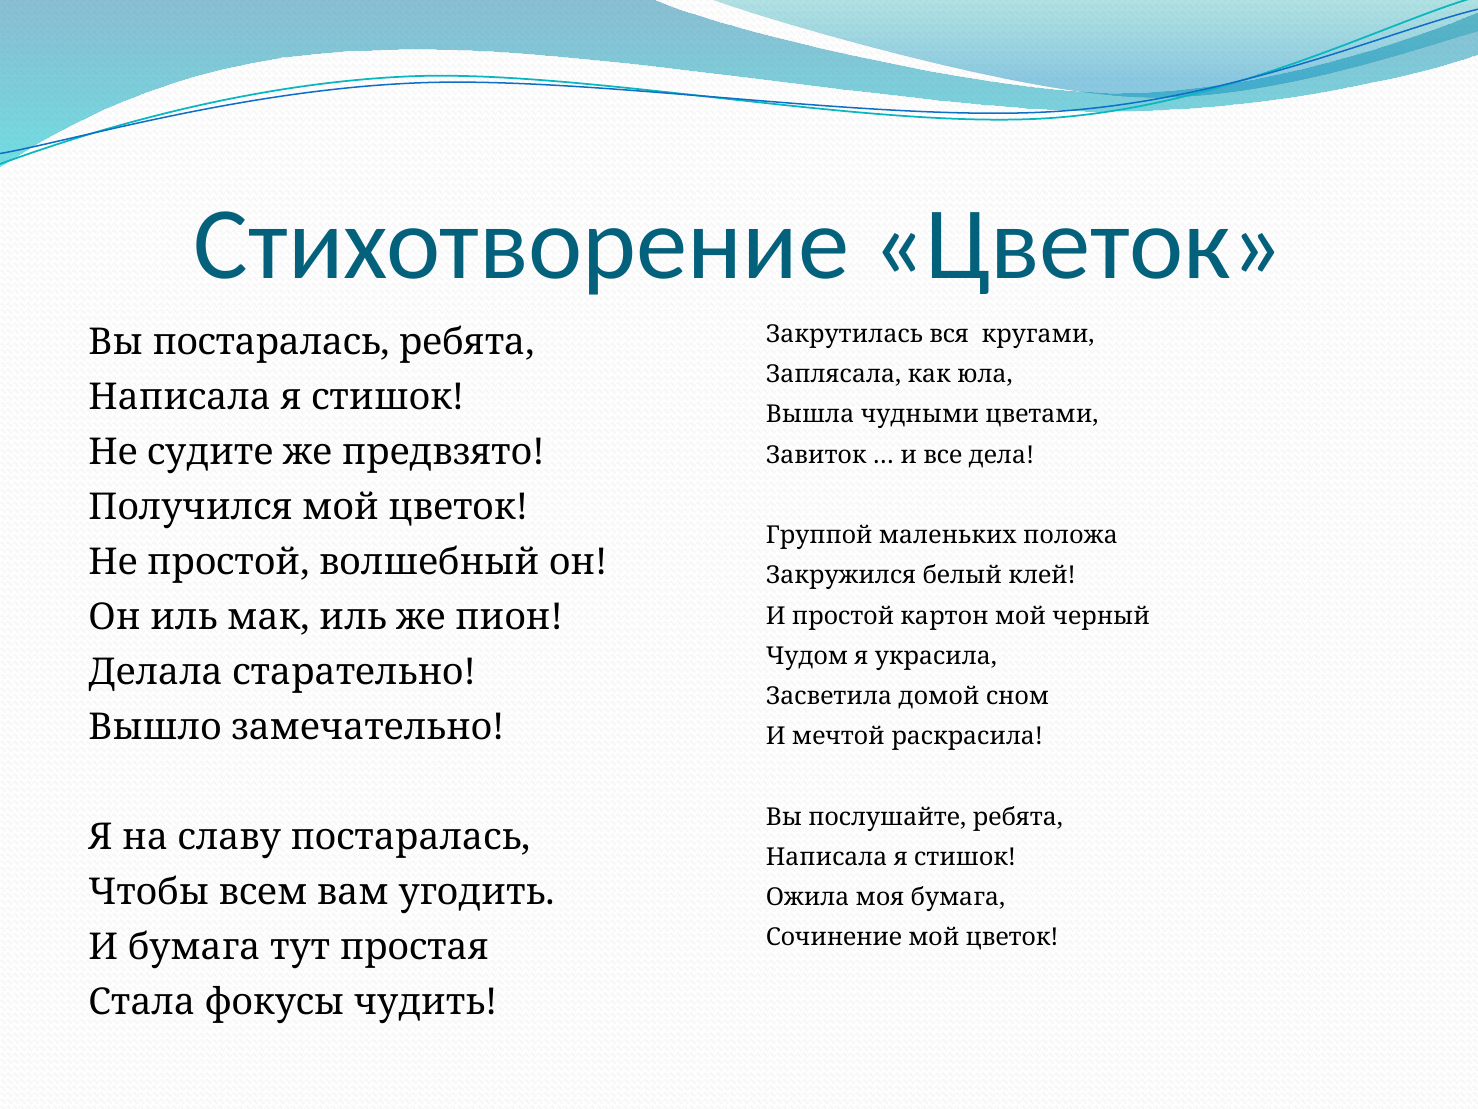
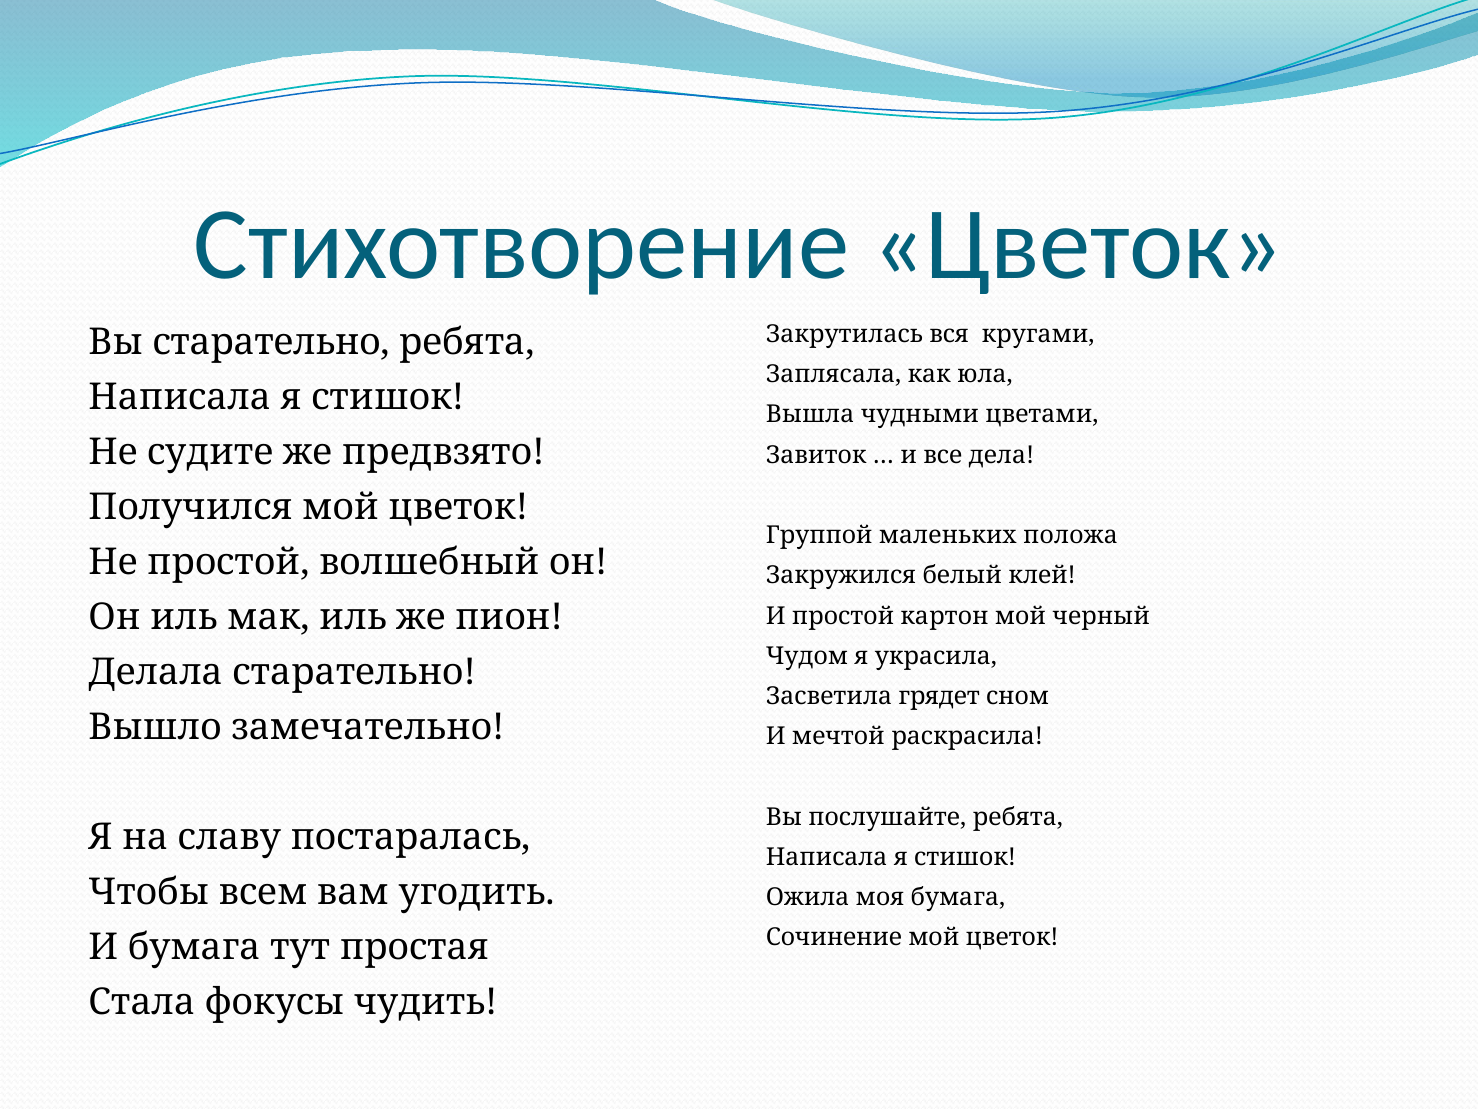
Вы постаралась: постаралась -> старательно
домой: домой -> грядет
